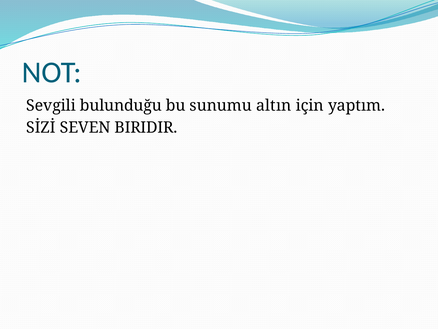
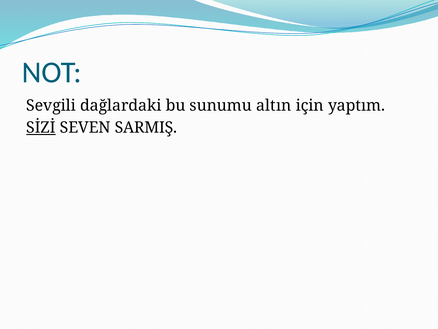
bulunduğu: bulunduğu -> dağlardaki
SİZİ underline: none -> present
BIRIDIR: BIRIDIR -> SARMIŞ
